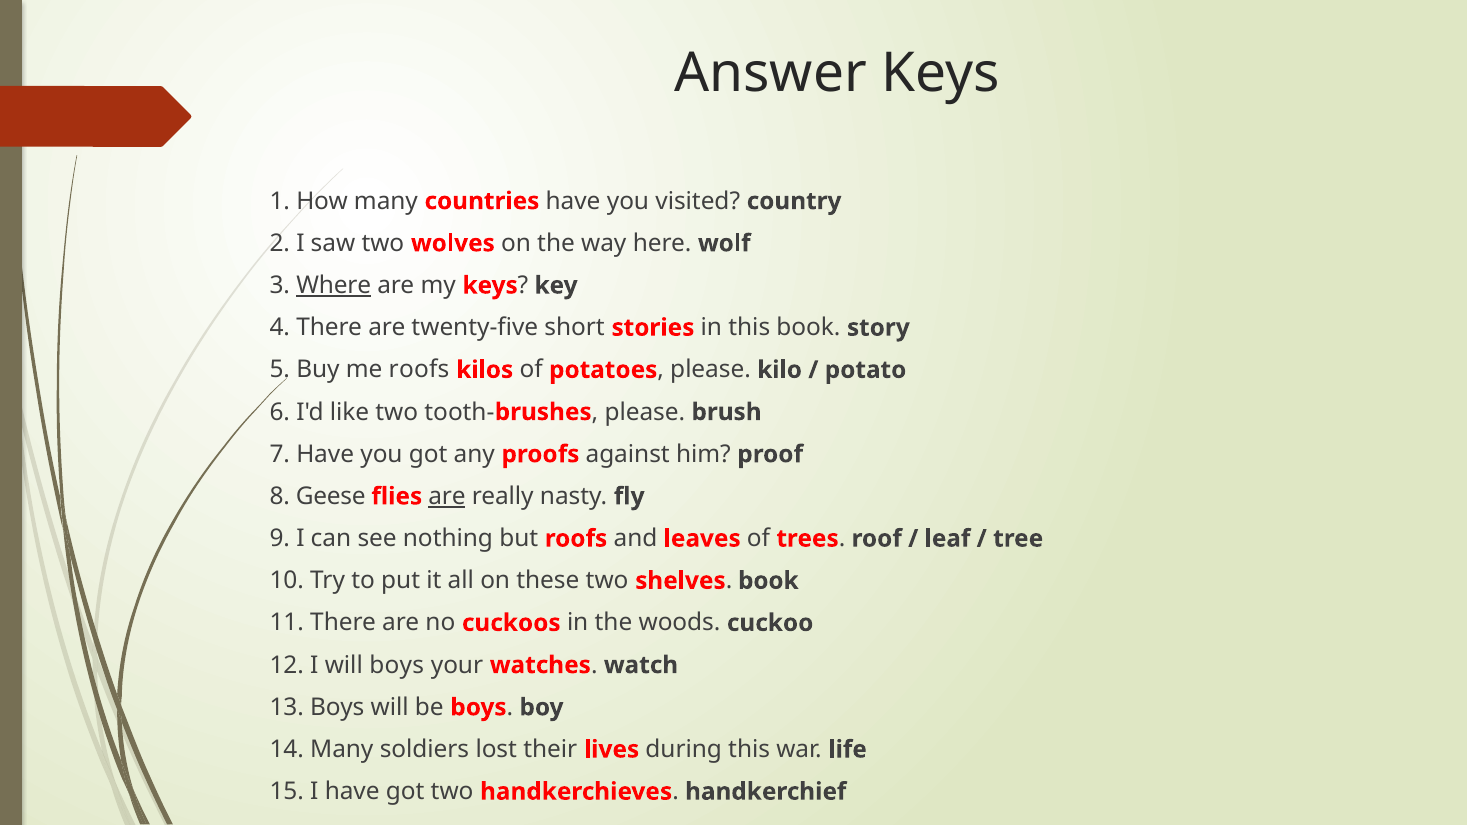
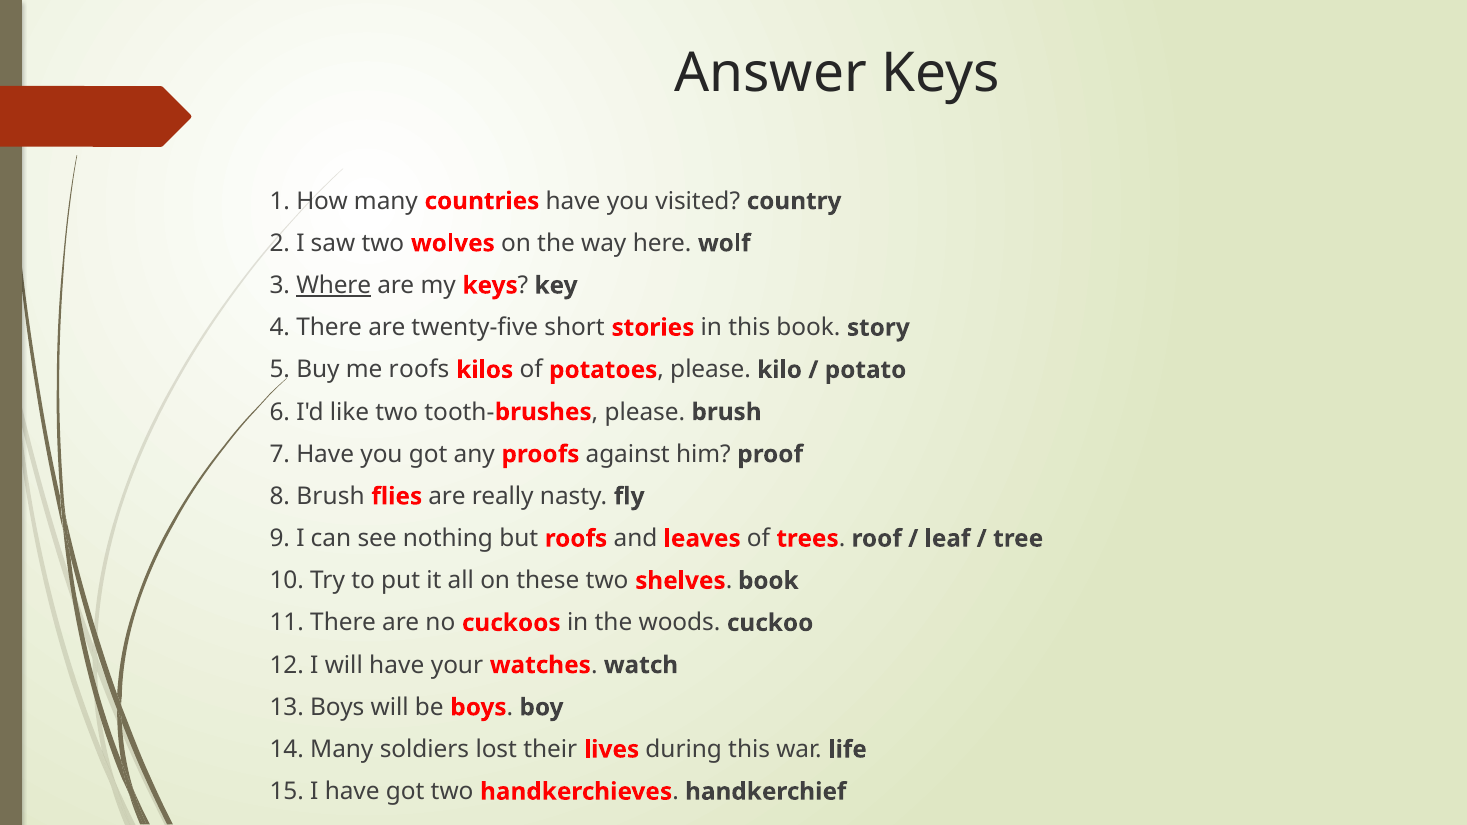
8 Geese: Geese -> Brush
are at (447, 496) underline: present -> none
will boys: boys -> have
